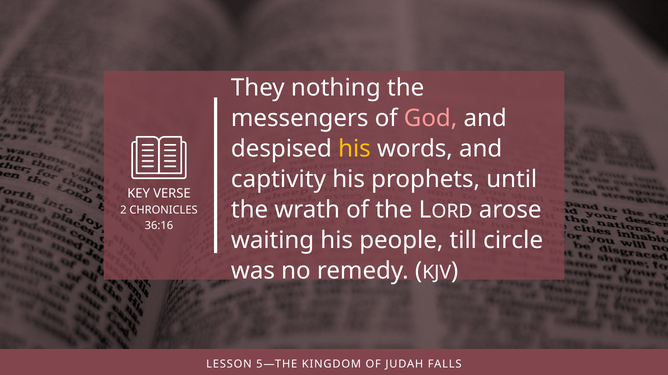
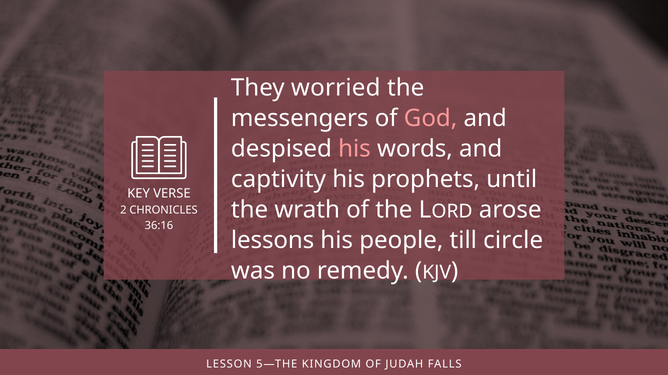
nothing: nothing -> worried
his at (354, 149) colour: yellow -> pink
waiting: waiting -> lessons
